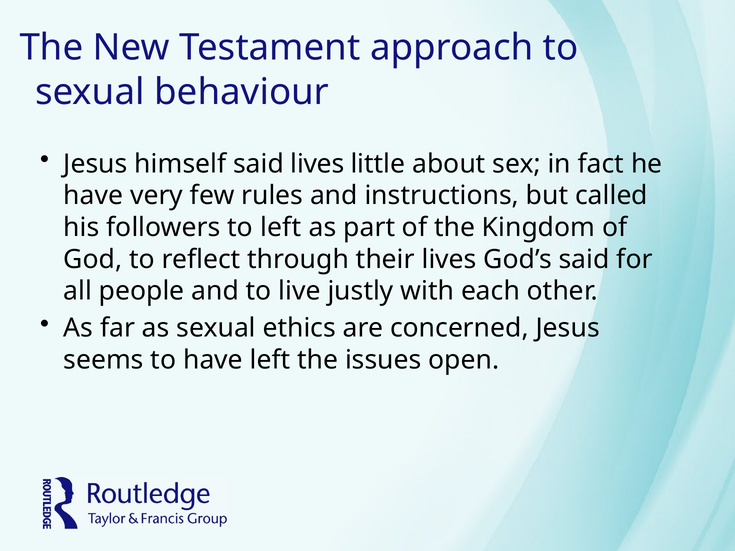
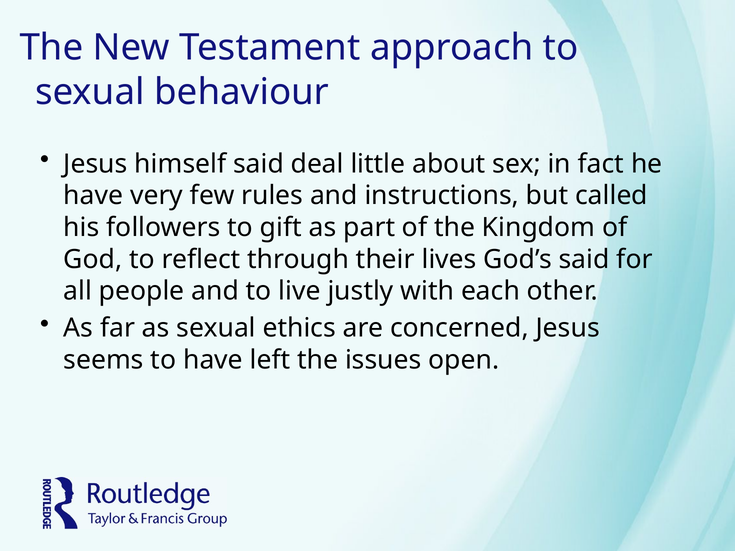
said lives: lives -> deal
to left: left -> gift
